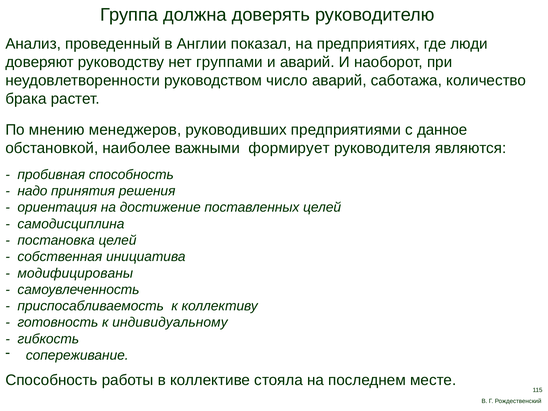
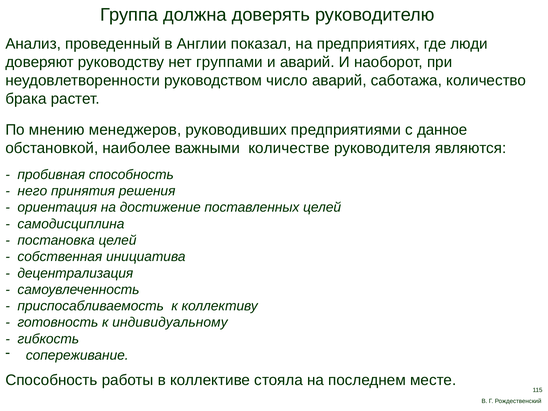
формирует: формирует -> количестве
надо: надо -> него
модифицированы: модифицированы -> децентрализация
